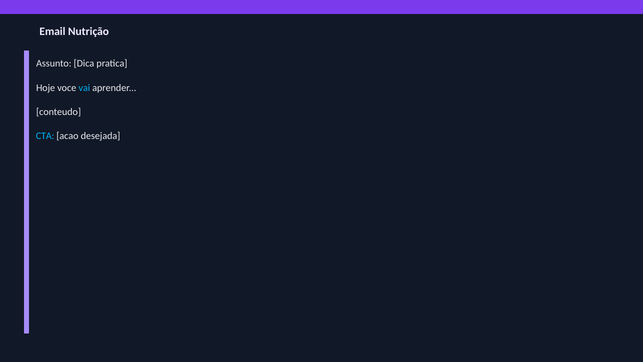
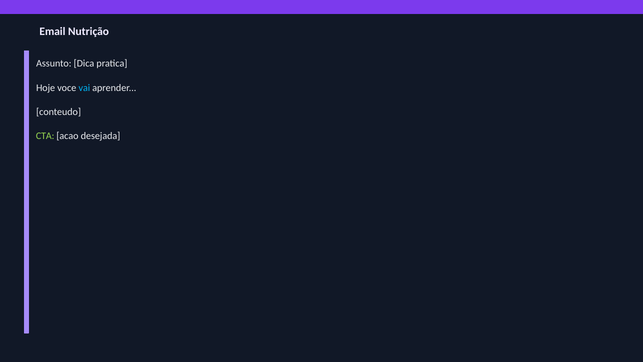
CTA colour: light blue -> light green
